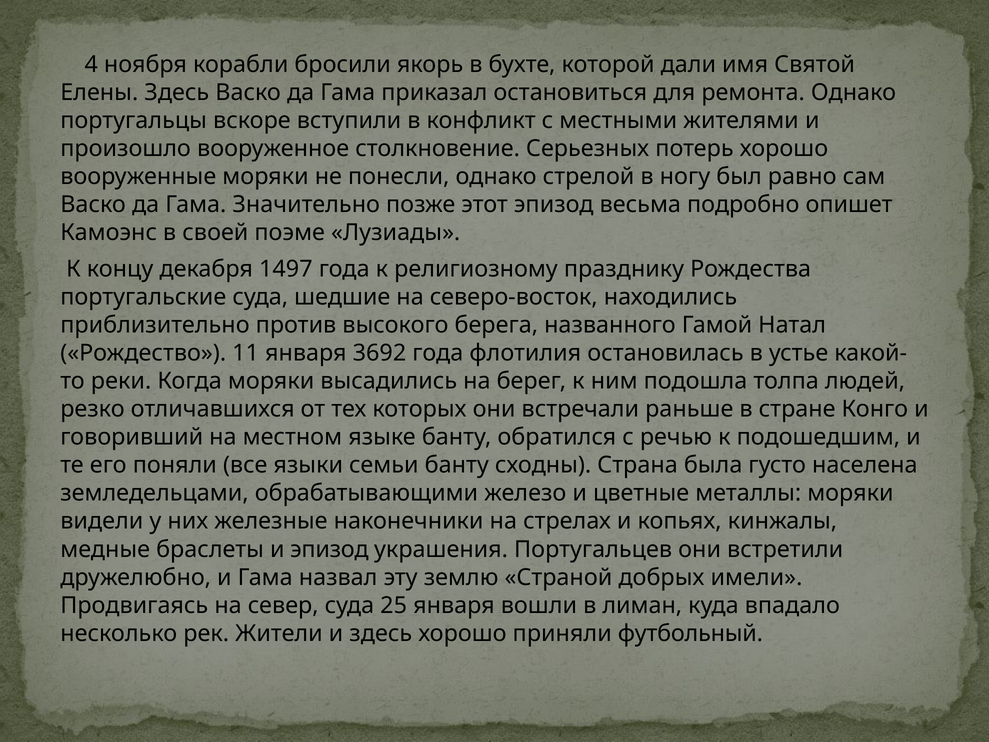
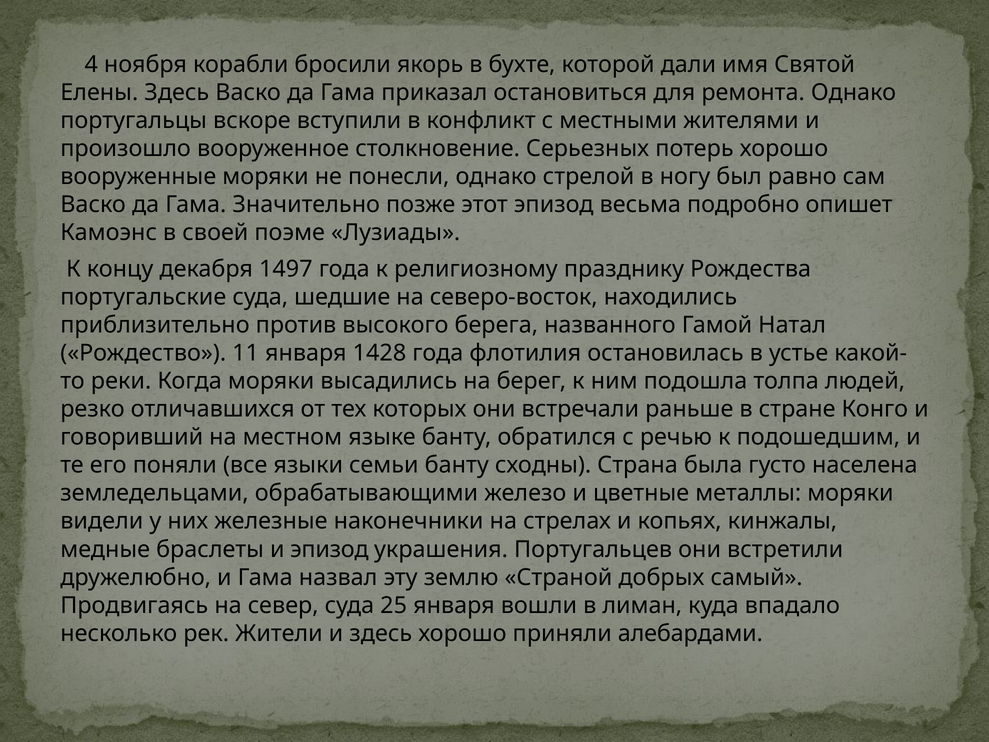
3692: 3692 -> 1428
имели: имели -> самый
футбольный: футбольный -> алебардами
